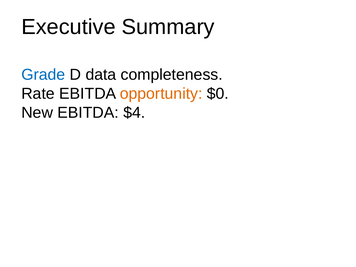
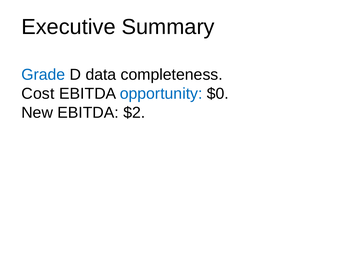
Rate: Rate -> Cost
opportunity colour: orange -> blue
$4: $4 -> $2
